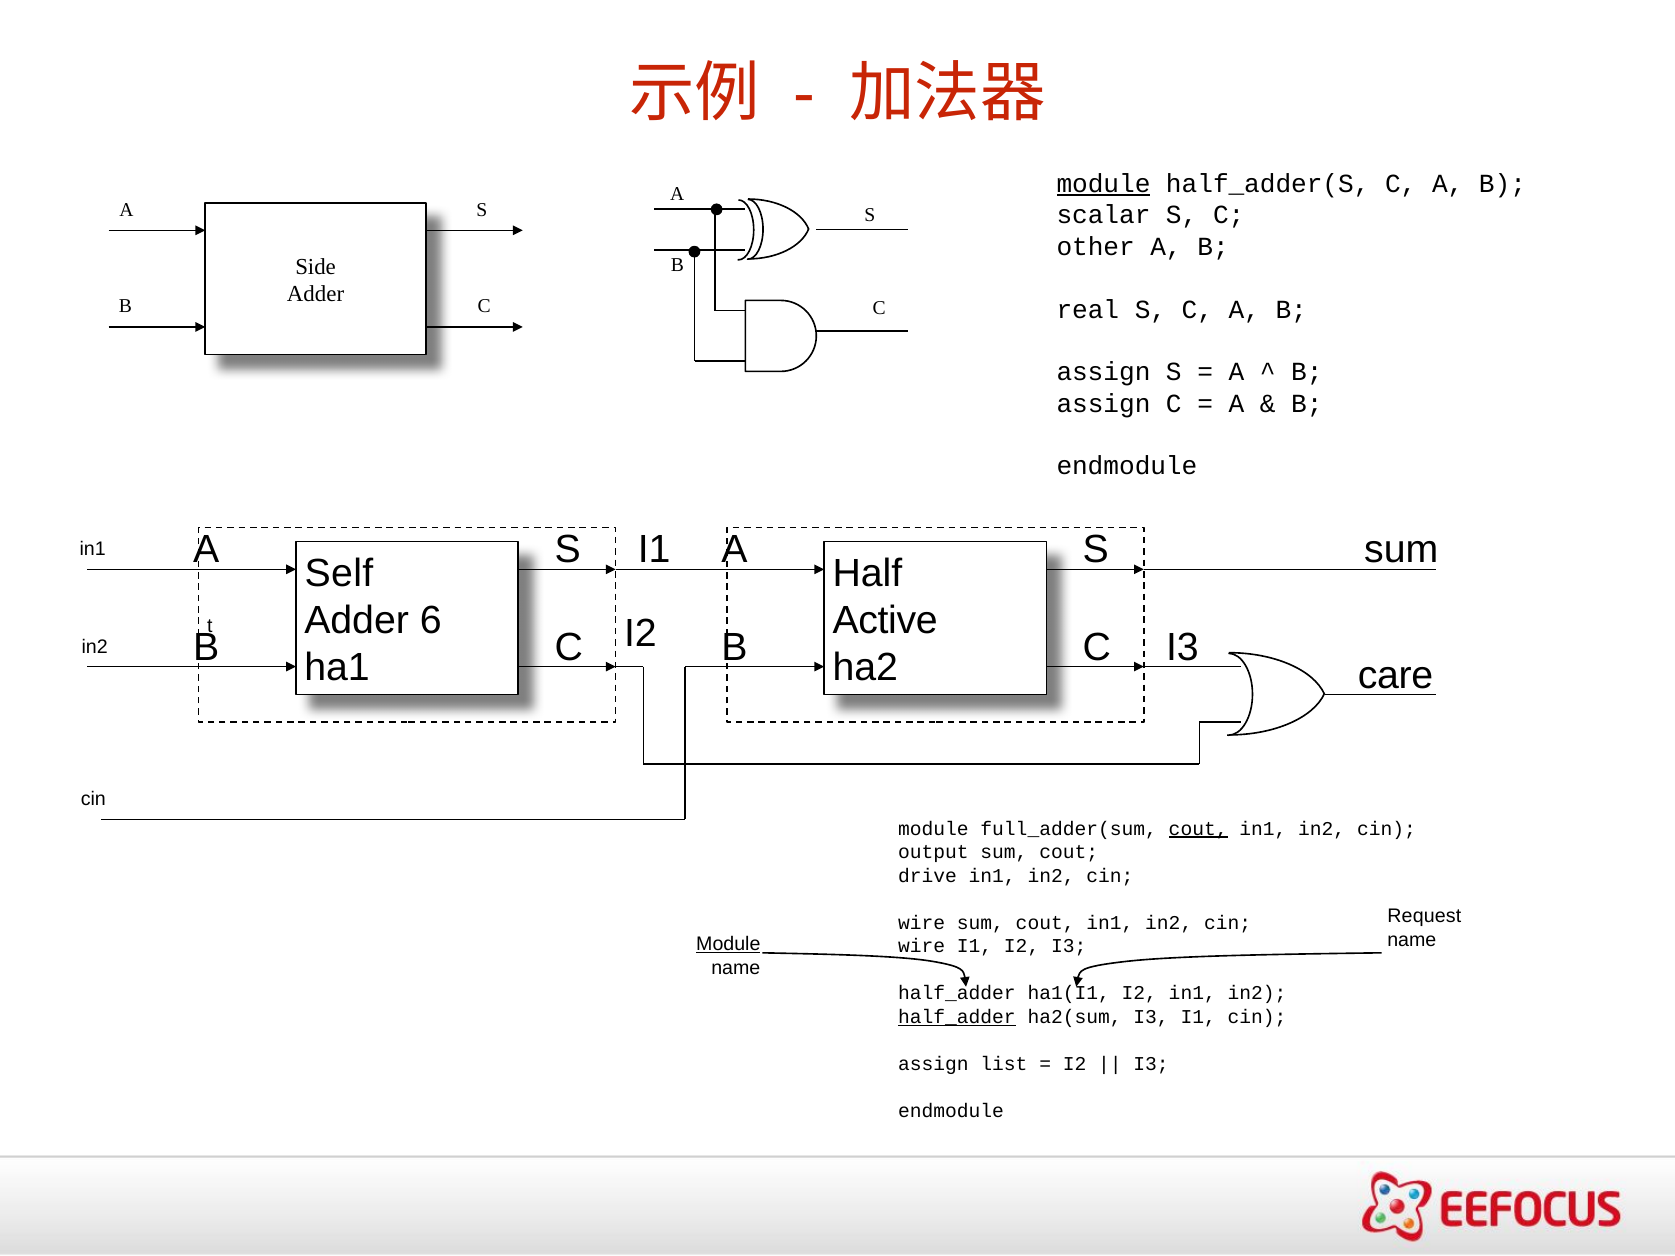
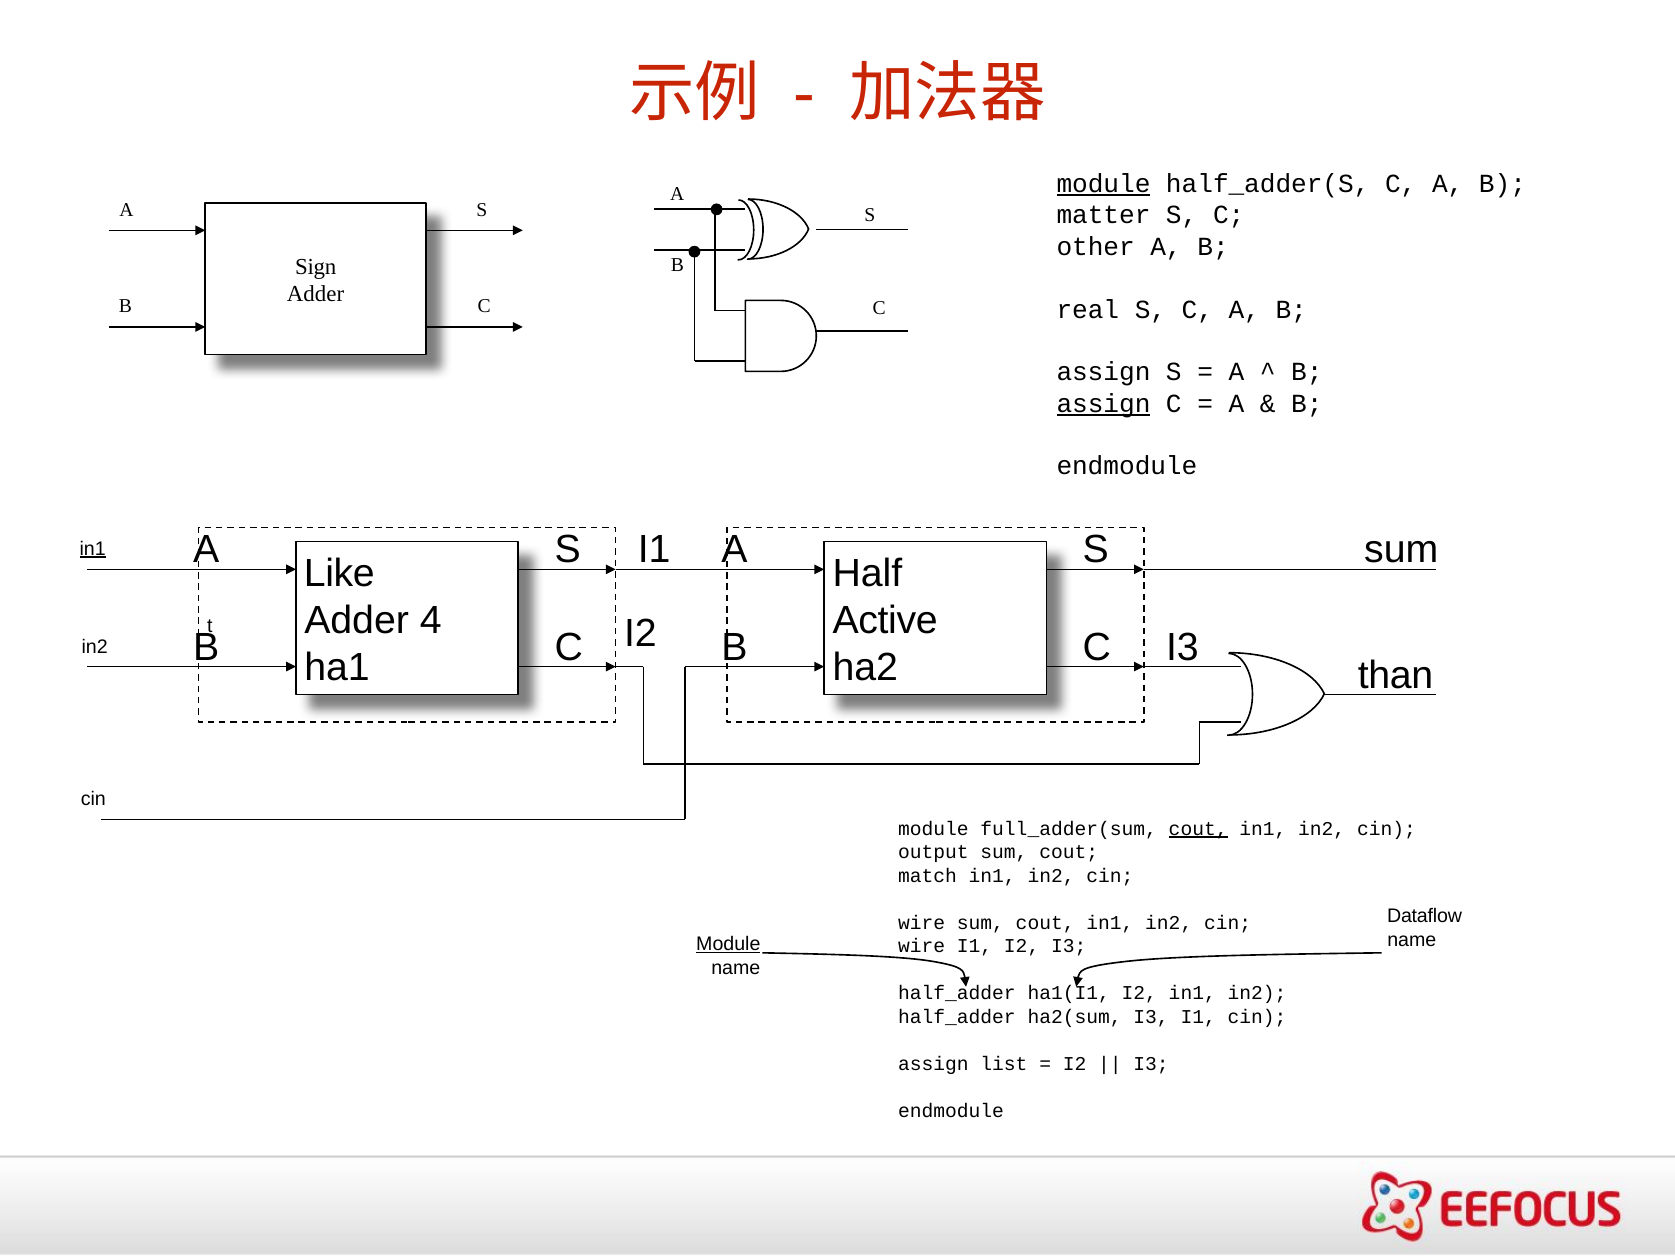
scalar: scalar -> matter
Side: Side -> Sign
assign at (1104, 404) underline: none -> present
in1 at (93, 549) underline: none -> present
Self: Self -> Like
6: 6 -> 4
care: care -> than
drive: drive -> match
Request: Request -> Dataflow
half_adder at (957, 1017) underline: present -> none
